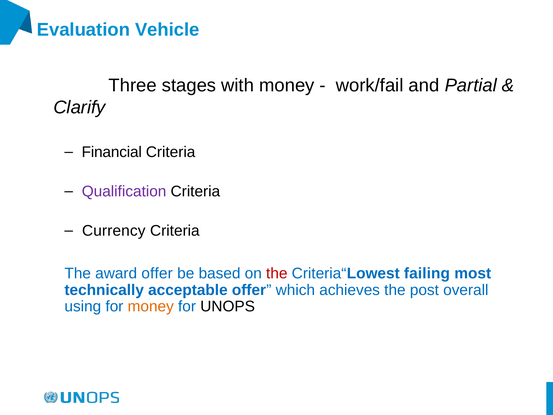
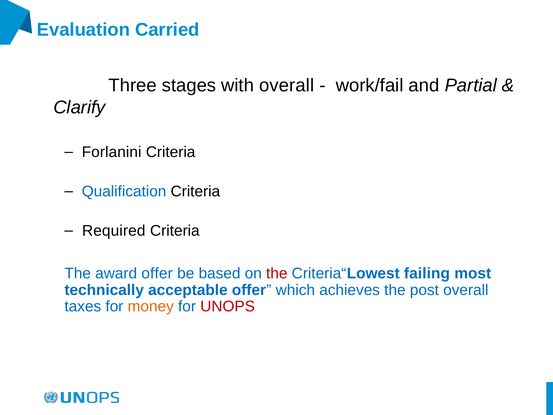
Vehicle: Vehicle -> Carried
with money: money -> overall
Financial: Financial -> Forlanini
Qualification colour: purple -> blue
Currency: Currency -> Required
using: using -> taxes
UNOPS colour: black -> red
